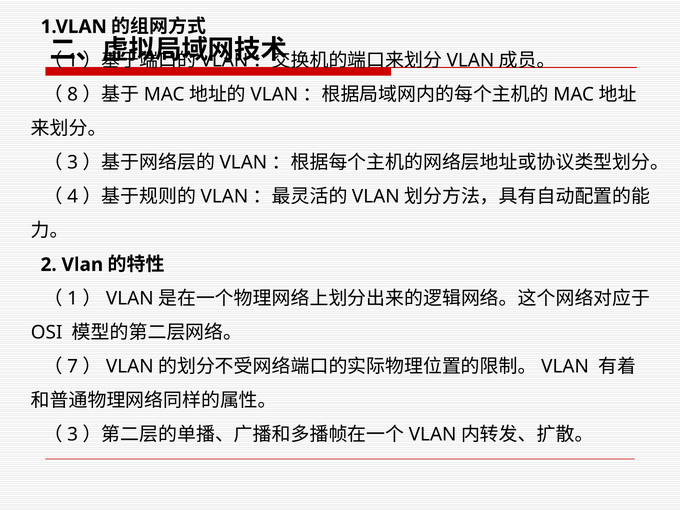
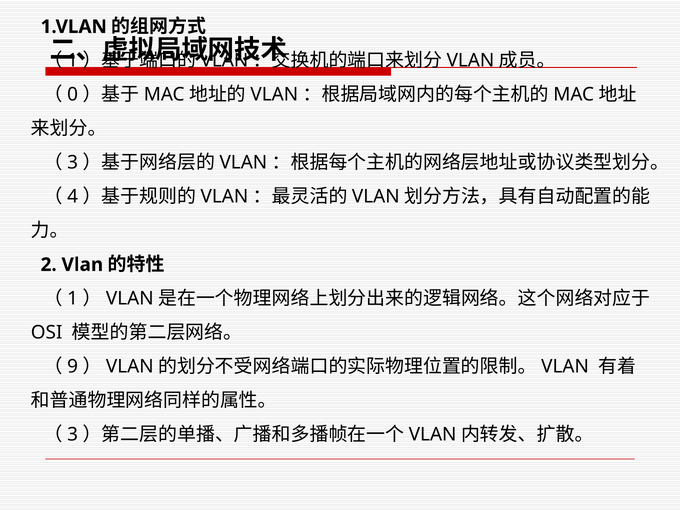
8: 8 -> 0
7: 7 -> 9
